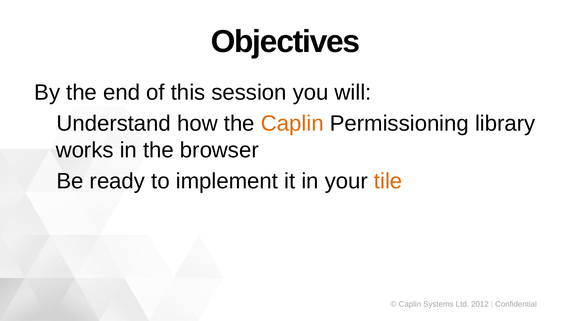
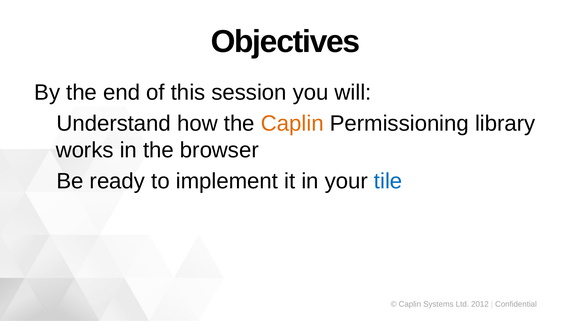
tile colour: orange -> blue
